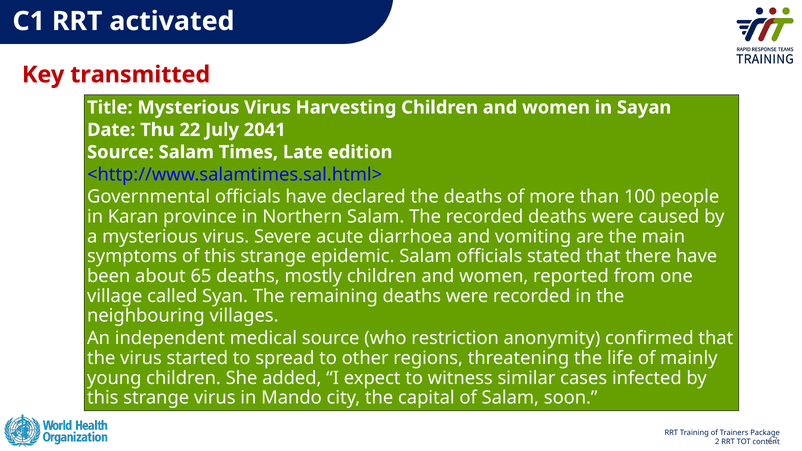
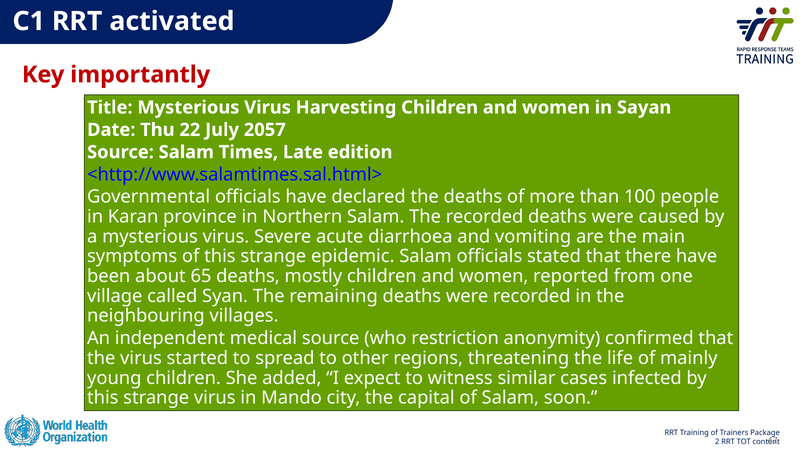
transmitted: transmitted -> importantly
2041: 2041 -> 2057
